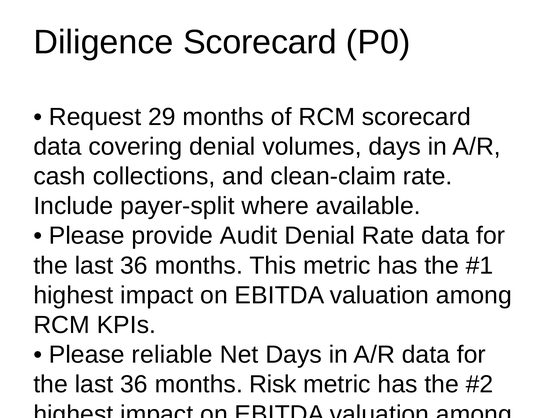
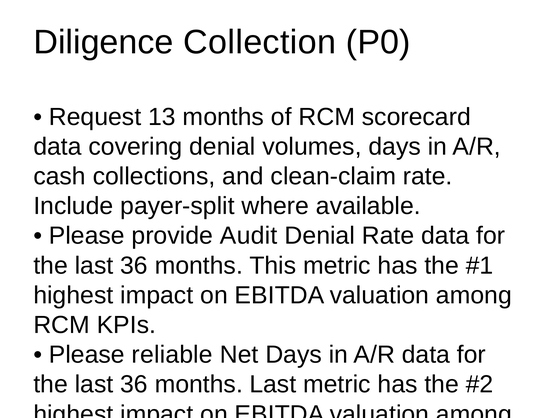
Diligence Scorecard: Scorecard -> Collection
29: 29 -> 13
months Risk: Risk -> Last
